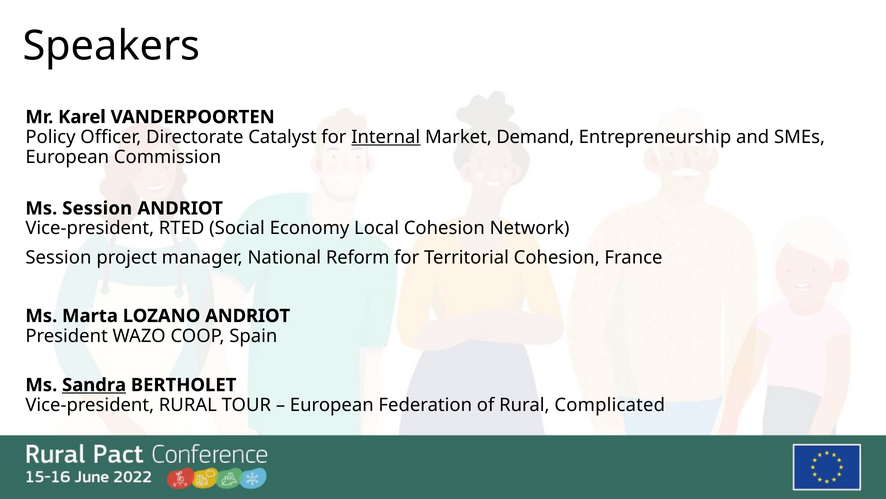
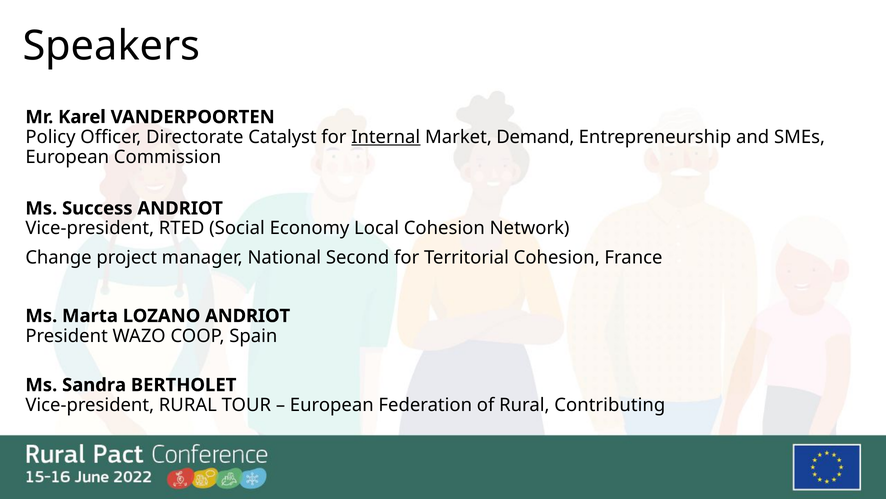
Ms Session: Session -> Success
Session at (58, 257): Session -> Change
Reform: Reform -> Second
Sandra underline: present -> none
Complicated: Complicated -> Contributing
